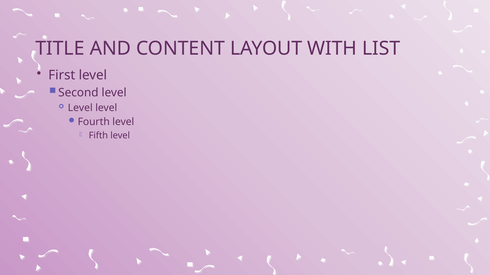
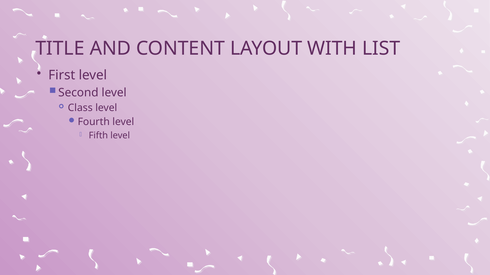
Level at (80, 108): Level -> Class
